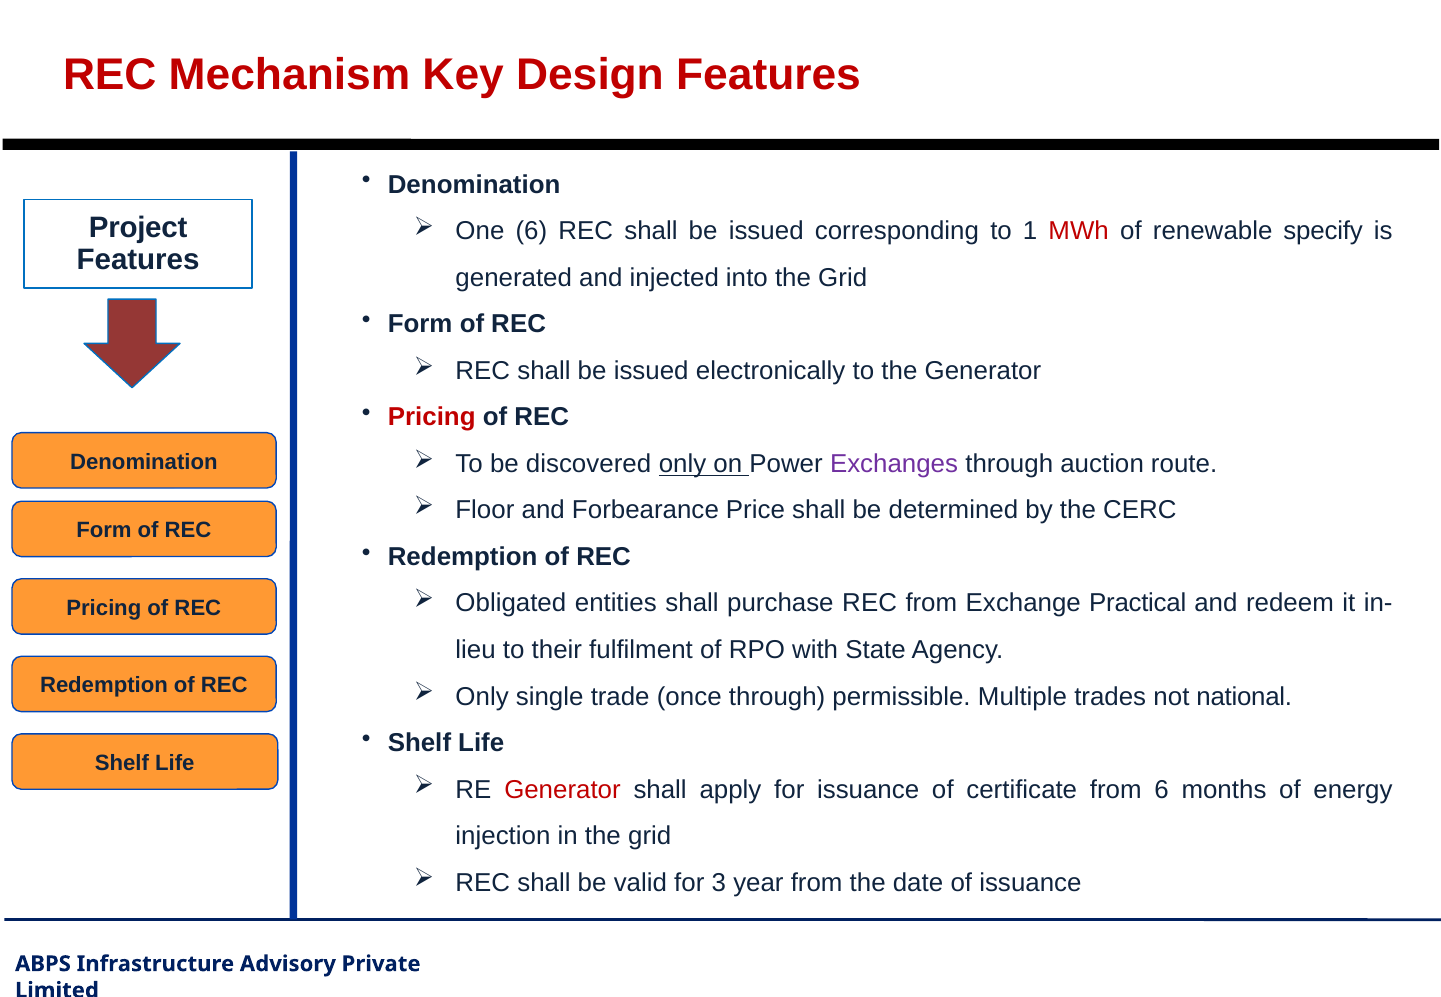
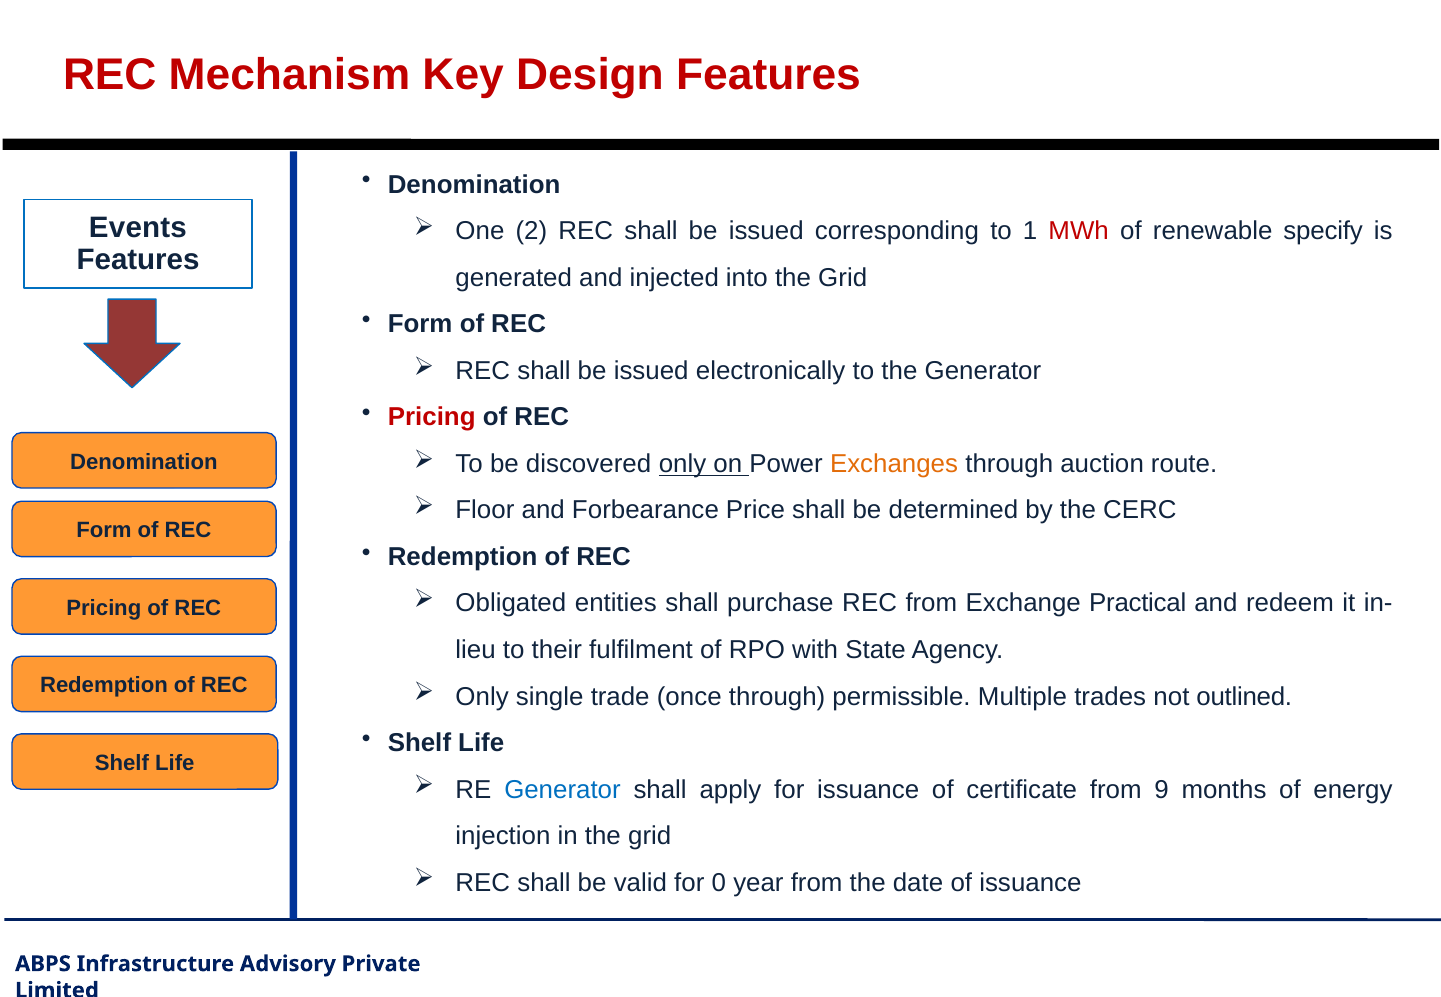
Project: Project -> Events
One 6: 6 -> 2
Exchanges colour: purple -> orange
national: national -> outlined
Generator at (562, 790) colour: red -> blue
from 6: 6 -> 9
3: 3 -> 0
